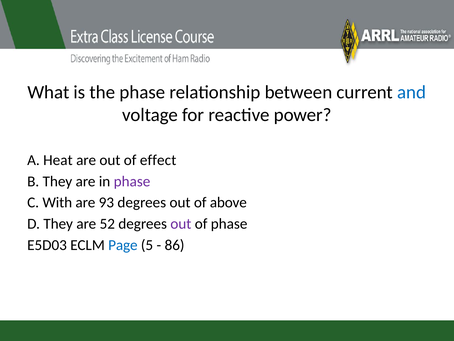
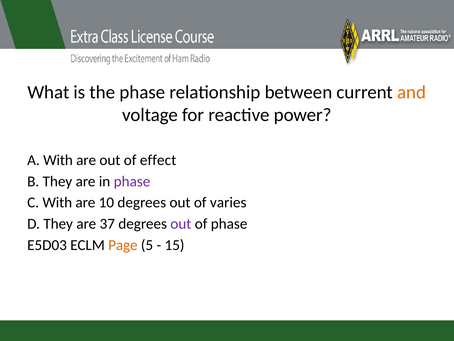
and colour: blue -> orange
A Heat: Heat -> With
93: 93 -> 10
above: above -> varies
52: 52 -> 37
Page colour: blue -> orange
86: 86 -> 15
